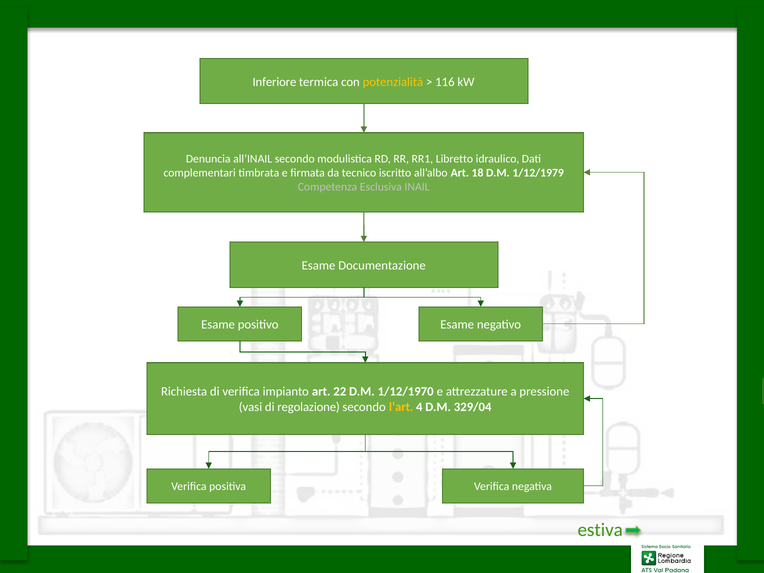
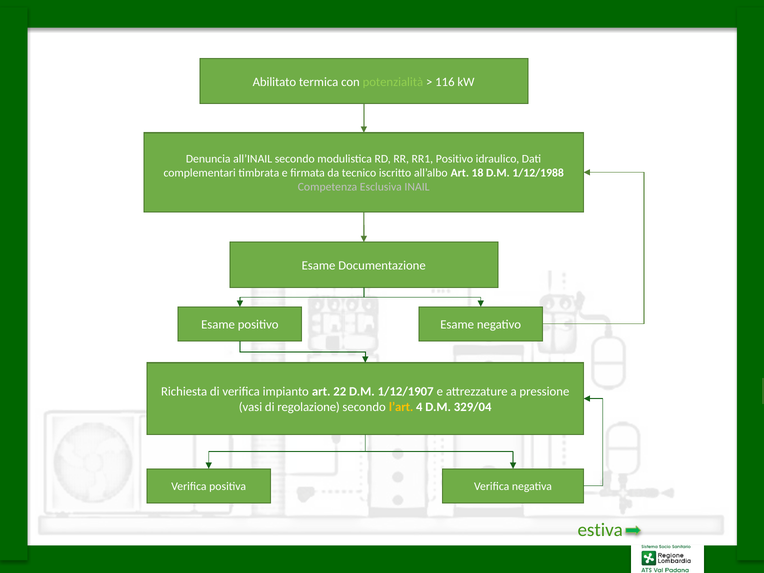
Inferiore: Inferiore -> Abilitato
potenzialità colour: yellow -> light green
RR1 Libretto: Libretto -> Positivo
1/12/1979: 1/12/1979 -> 1/12/1988
1/12/1970: 1/12/1970 -> 1/12/1907
